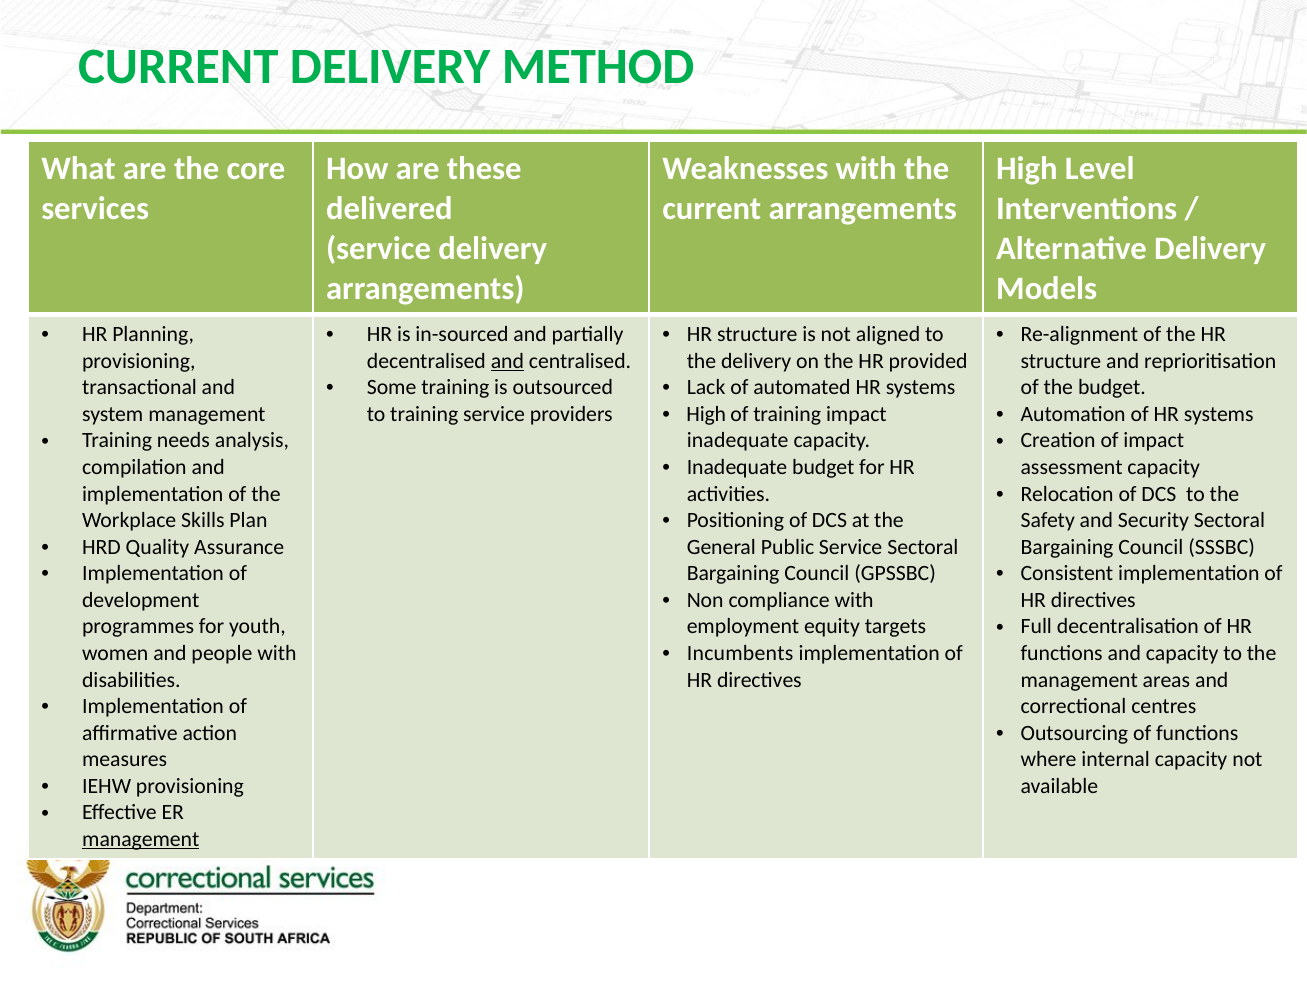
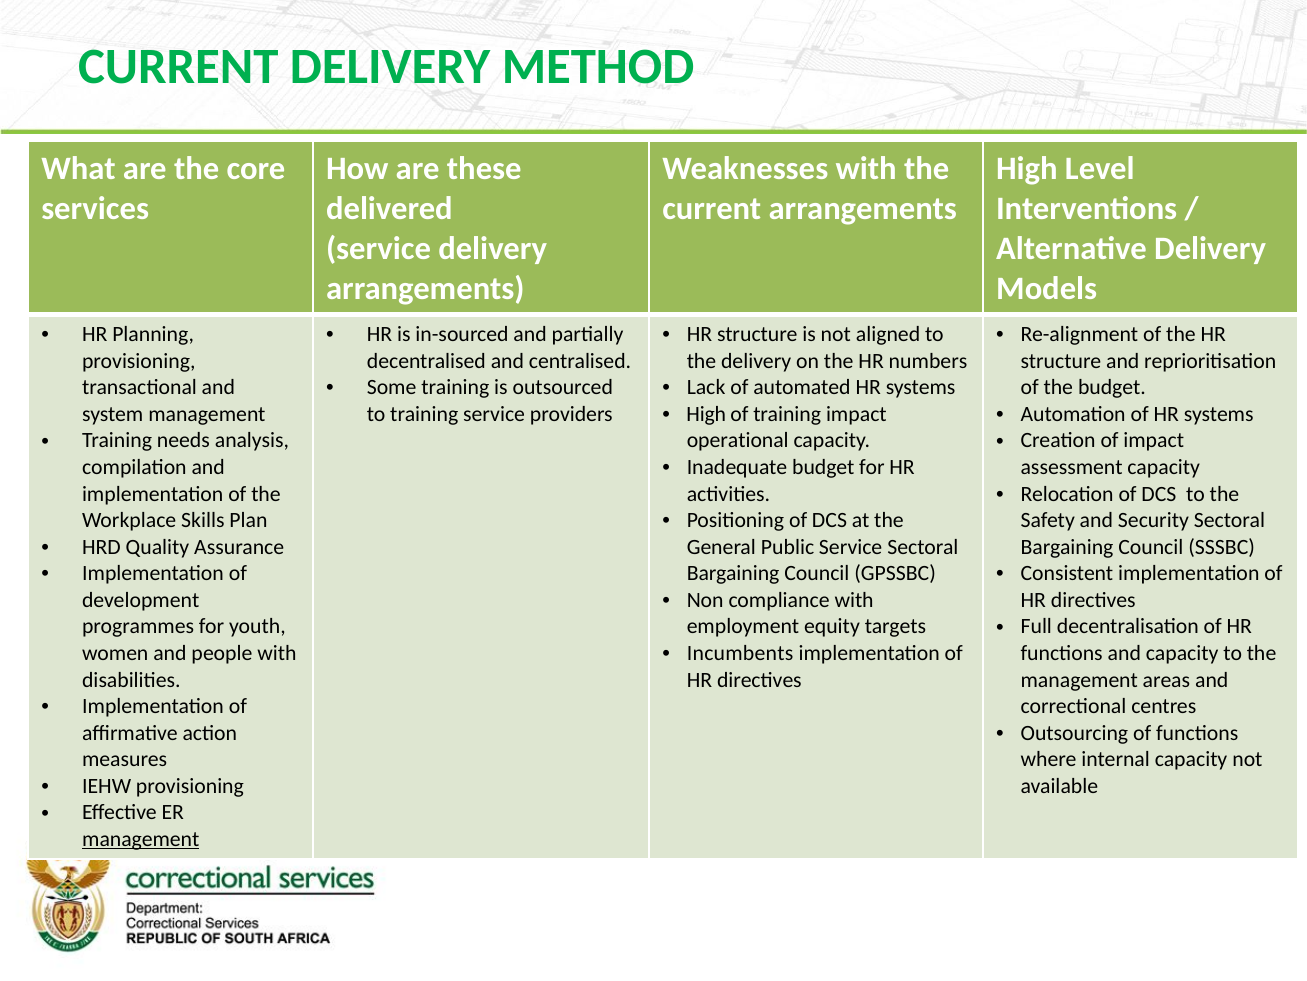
and at (507, 361) underline: present -> none
provided: provided -> numbers
inadequate at (738, 440): inadequate -> operational
